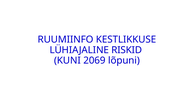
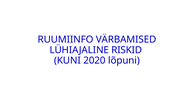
KESTLIKKUSE: KESTLIKKUSE -> VÄRBAMISED
2069: 2069 -> 2020
